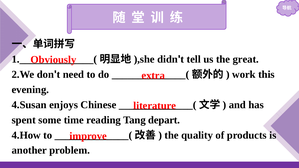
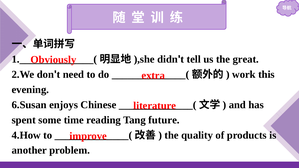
4.Susan: 4.Susan -> 6.Susan
depart: depart -> future
